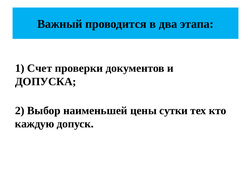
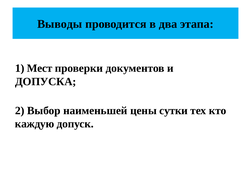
Важный: Важный -> Выводы
Счет: Счет -> Мест
